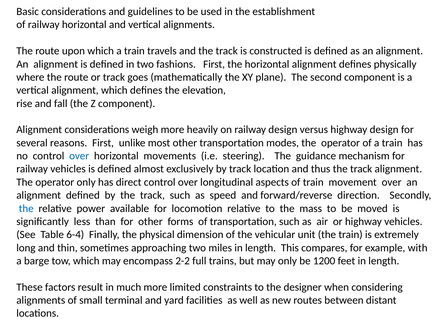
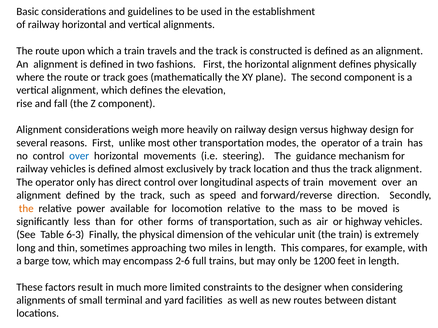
the at (26, 209) colour: blue -> orange
6-4: 6-4 -> 6-3
2-2: 2-2 -> 2-6
